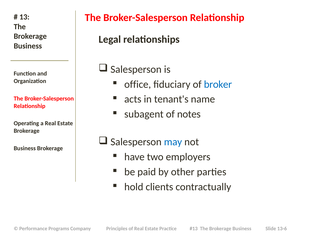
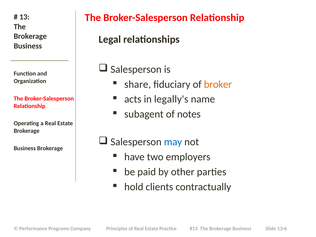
office: office -> share
broker colour: blue -> orange
tenant's: tenant's -> legally's
